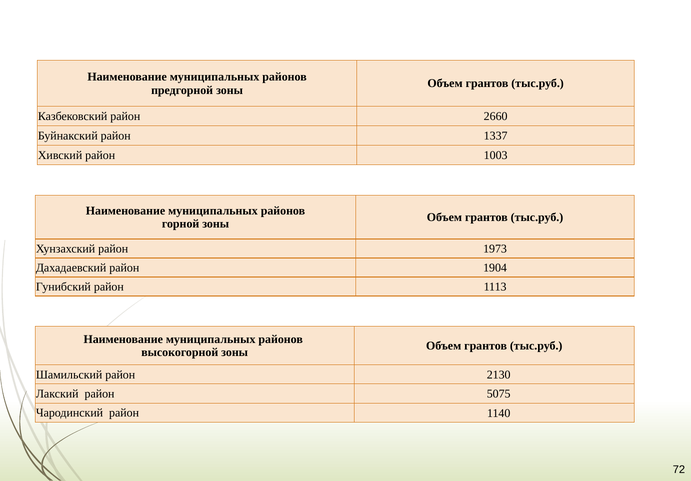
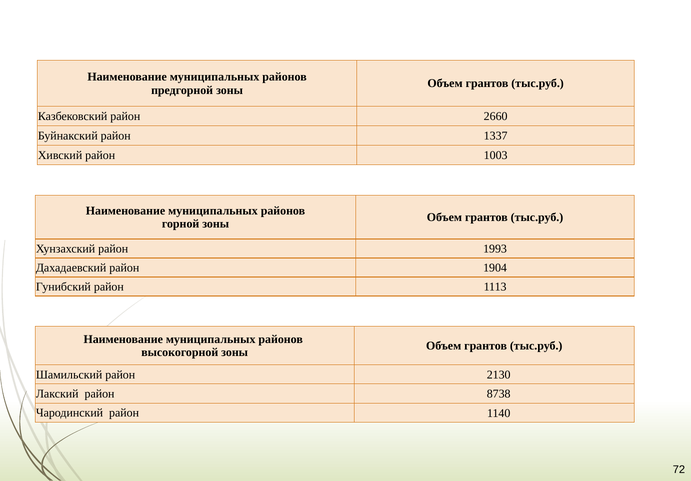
1973: 1973 -> 1993
5075: 5075 -> 8738
